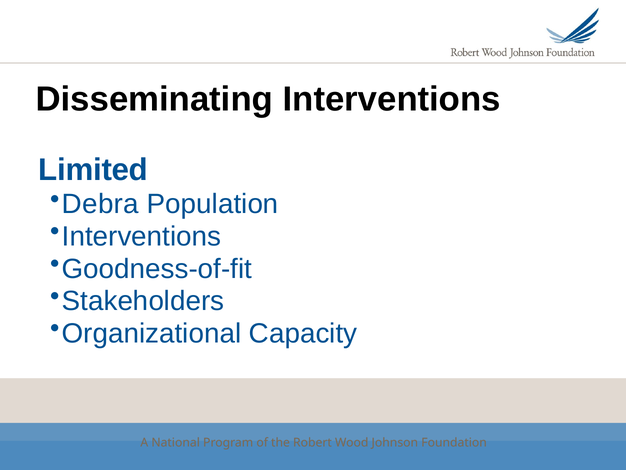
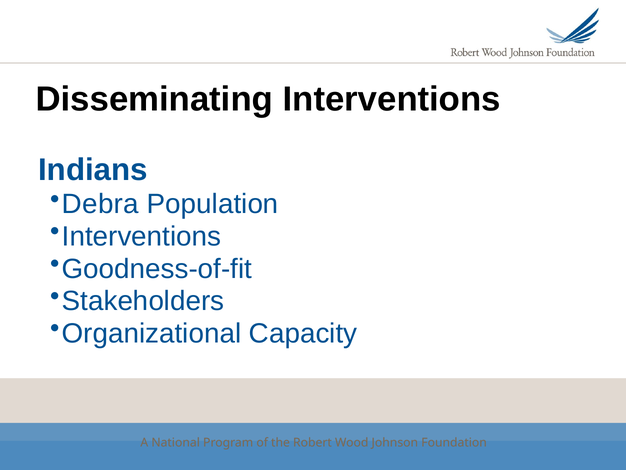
Limited: Limited -> Indians
